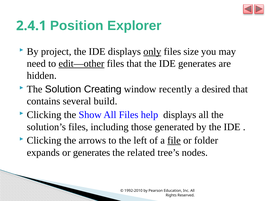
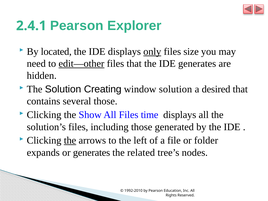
2.4.1 Position: Position -> Pearson
project: project -> located
window recently: recently -> solution
several build: build -> those
help: help -> time
the at (70, 140) underline: none -> present
file underline: present -> none
